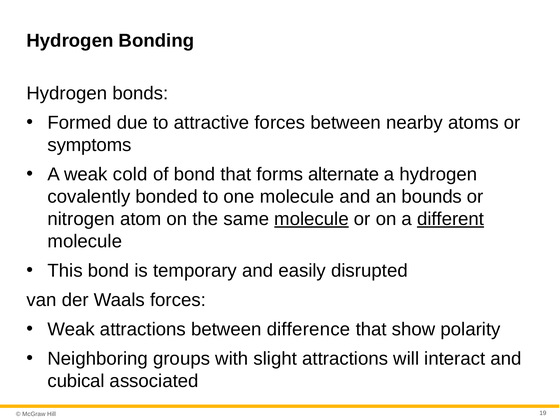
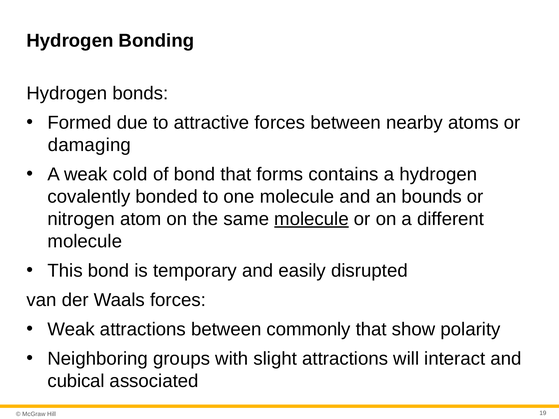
symptoms: symptoms -> damaging
alternate: alternate -> contains
different underline: present -> none
difference: difference -> commonly
